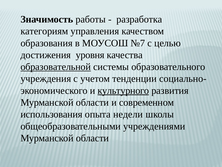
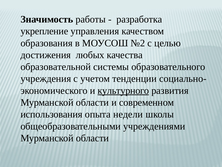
категориям: категориям -> укрепление
№7: №7 -> №2
уровня: уровня -> любых
образовательной underline: present -> none
